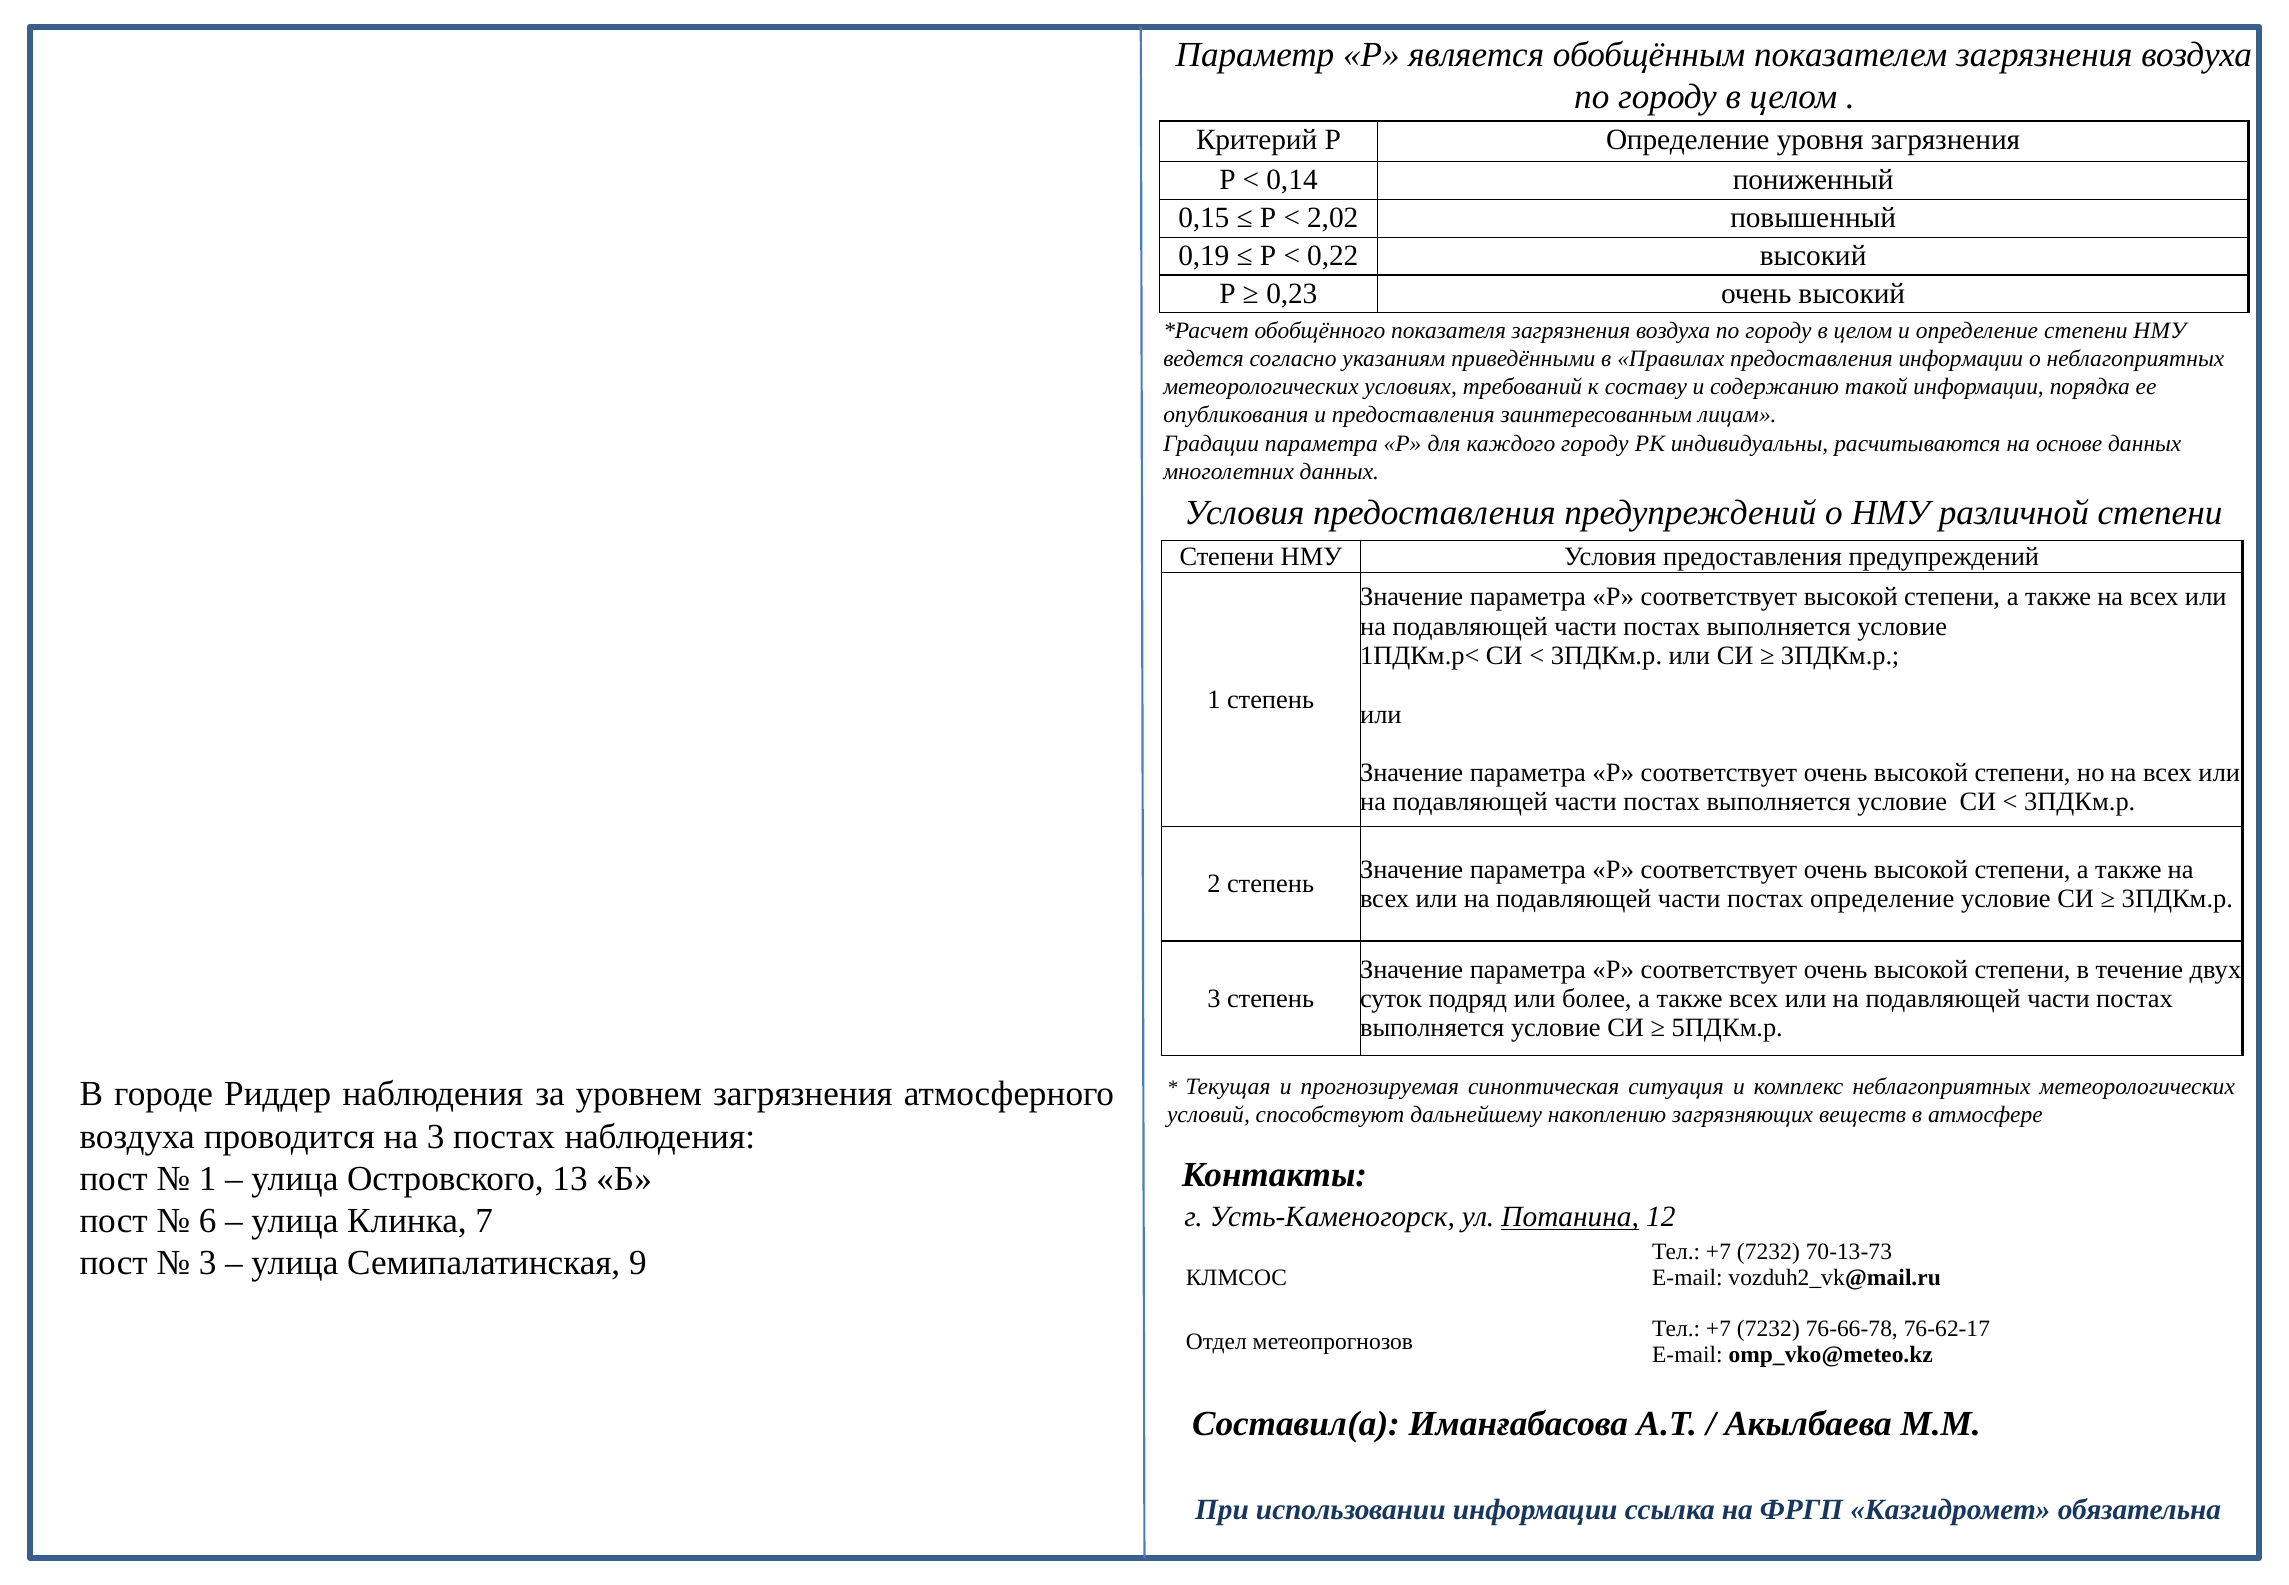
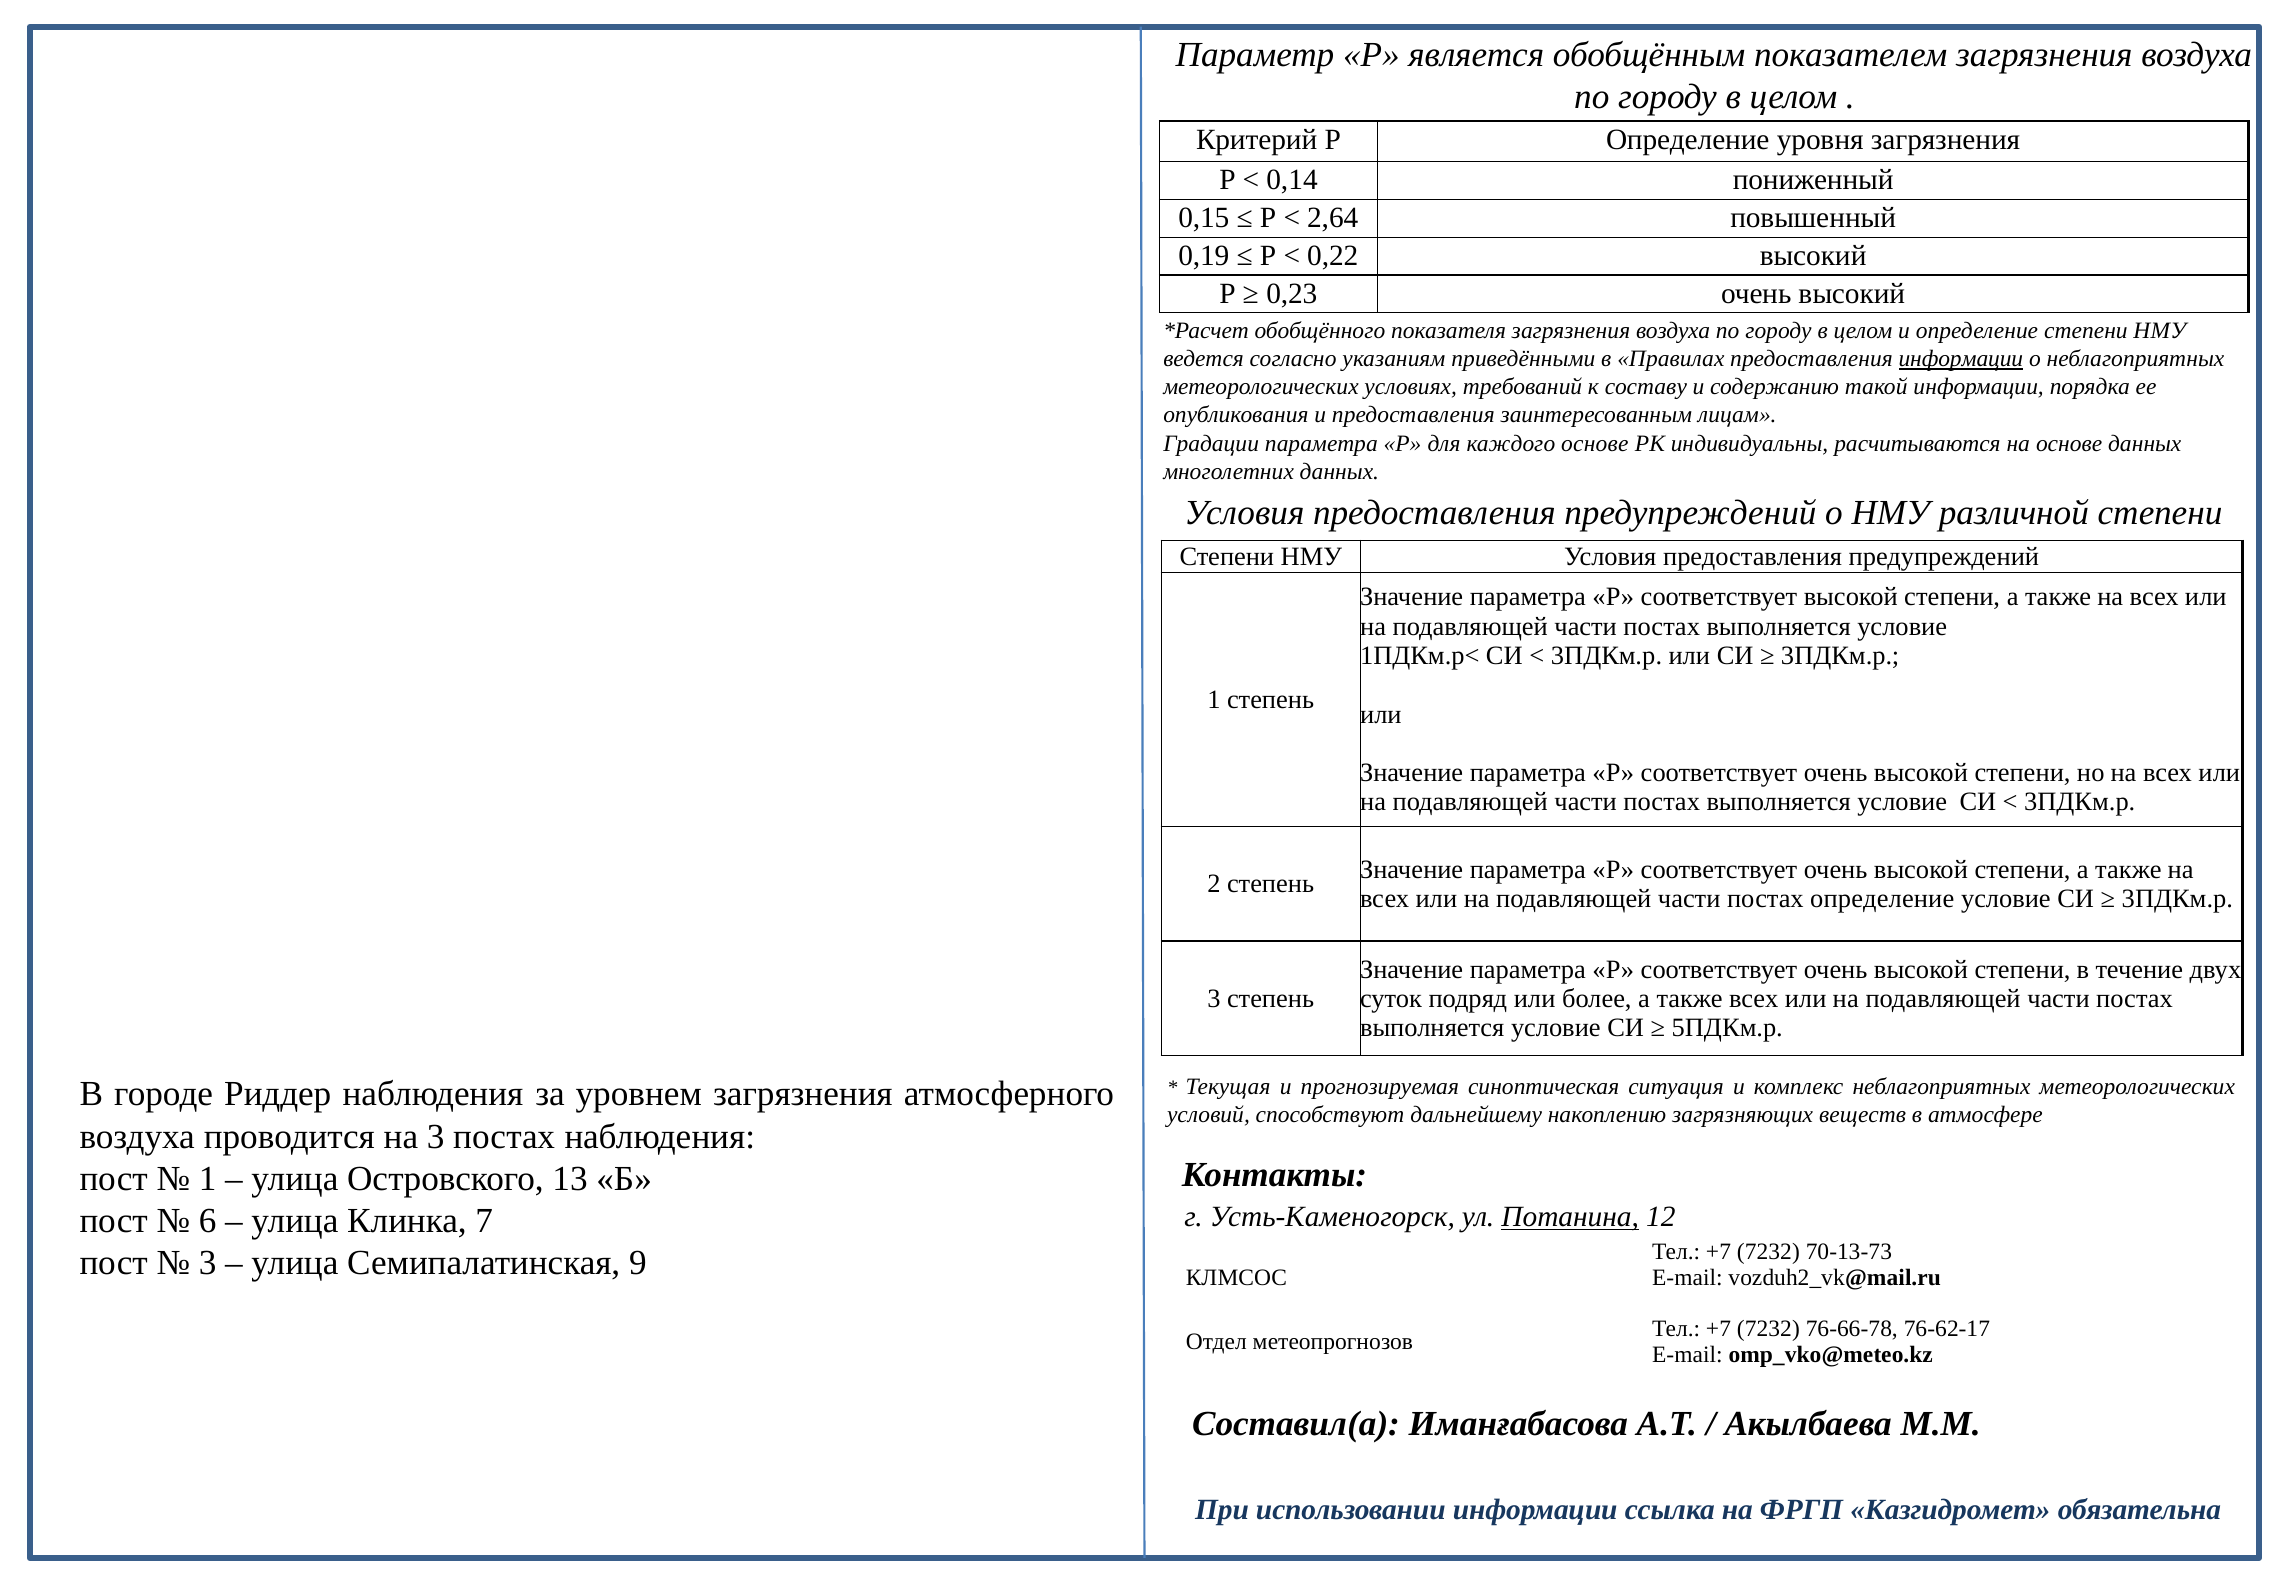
2,02: 2,02 -> 2,64
информации at (1961, 359) underline: none -> present
каждого городу: городу -> основе
